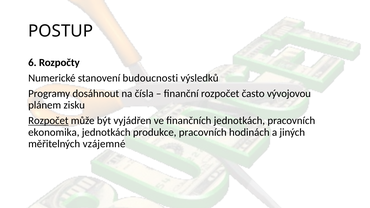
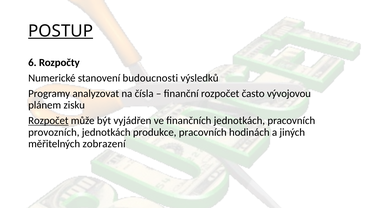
POSTUP underline: none -> present
dosáhnout: dosáhnout -> analyzovat
ekonomika: ekonomika -> provozních
vzájemné: vzájemné -> zobrazení
